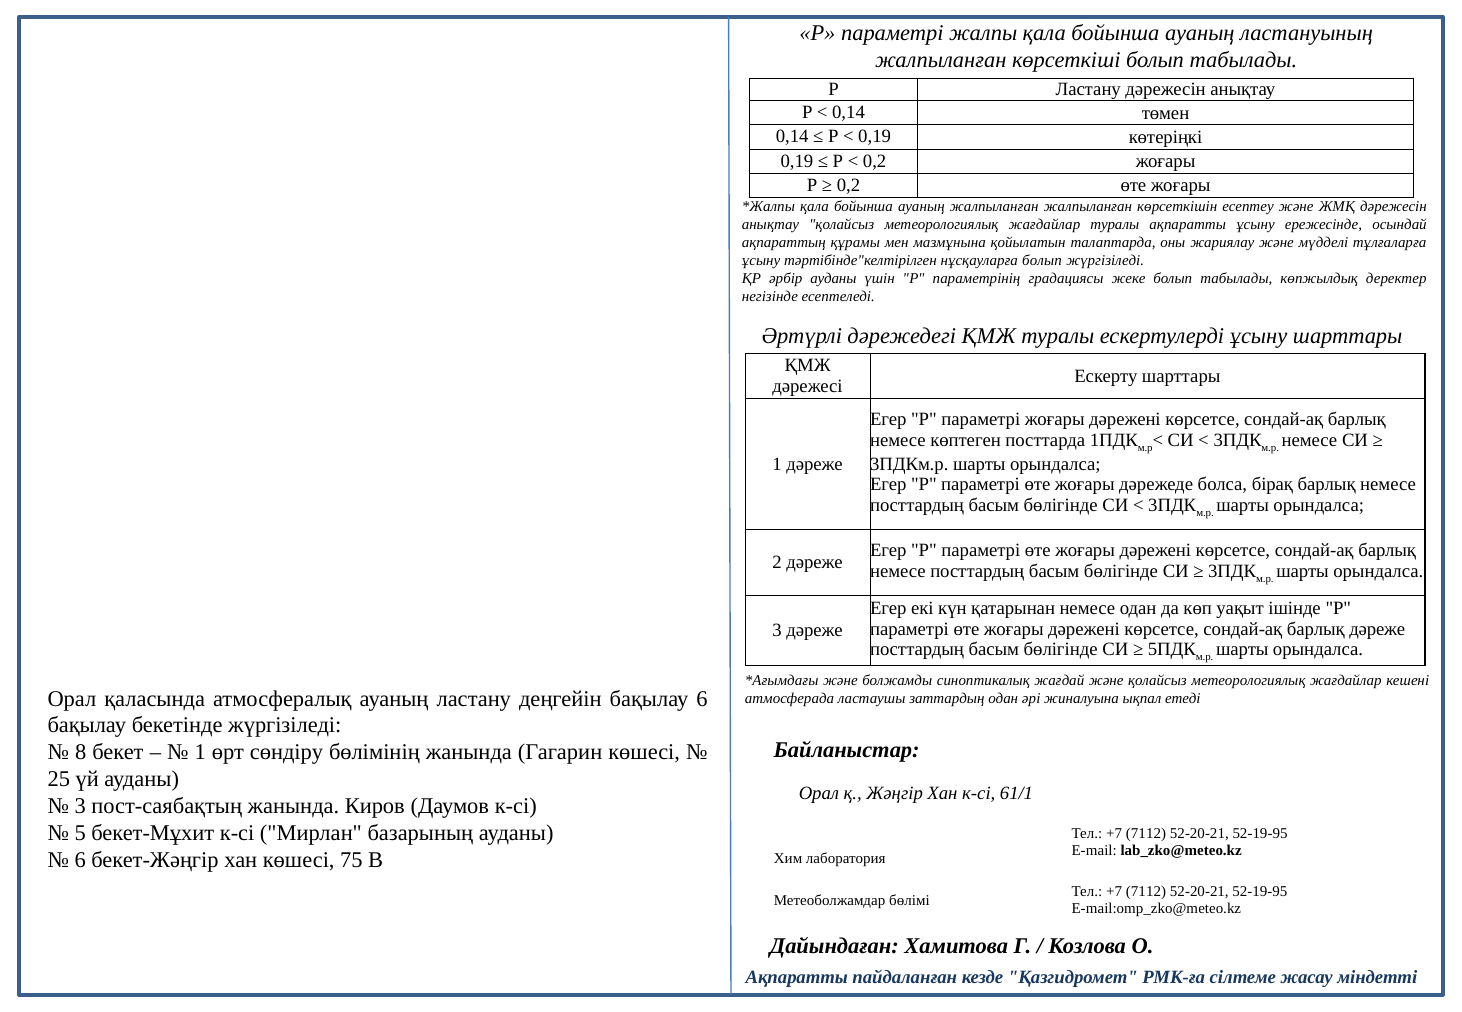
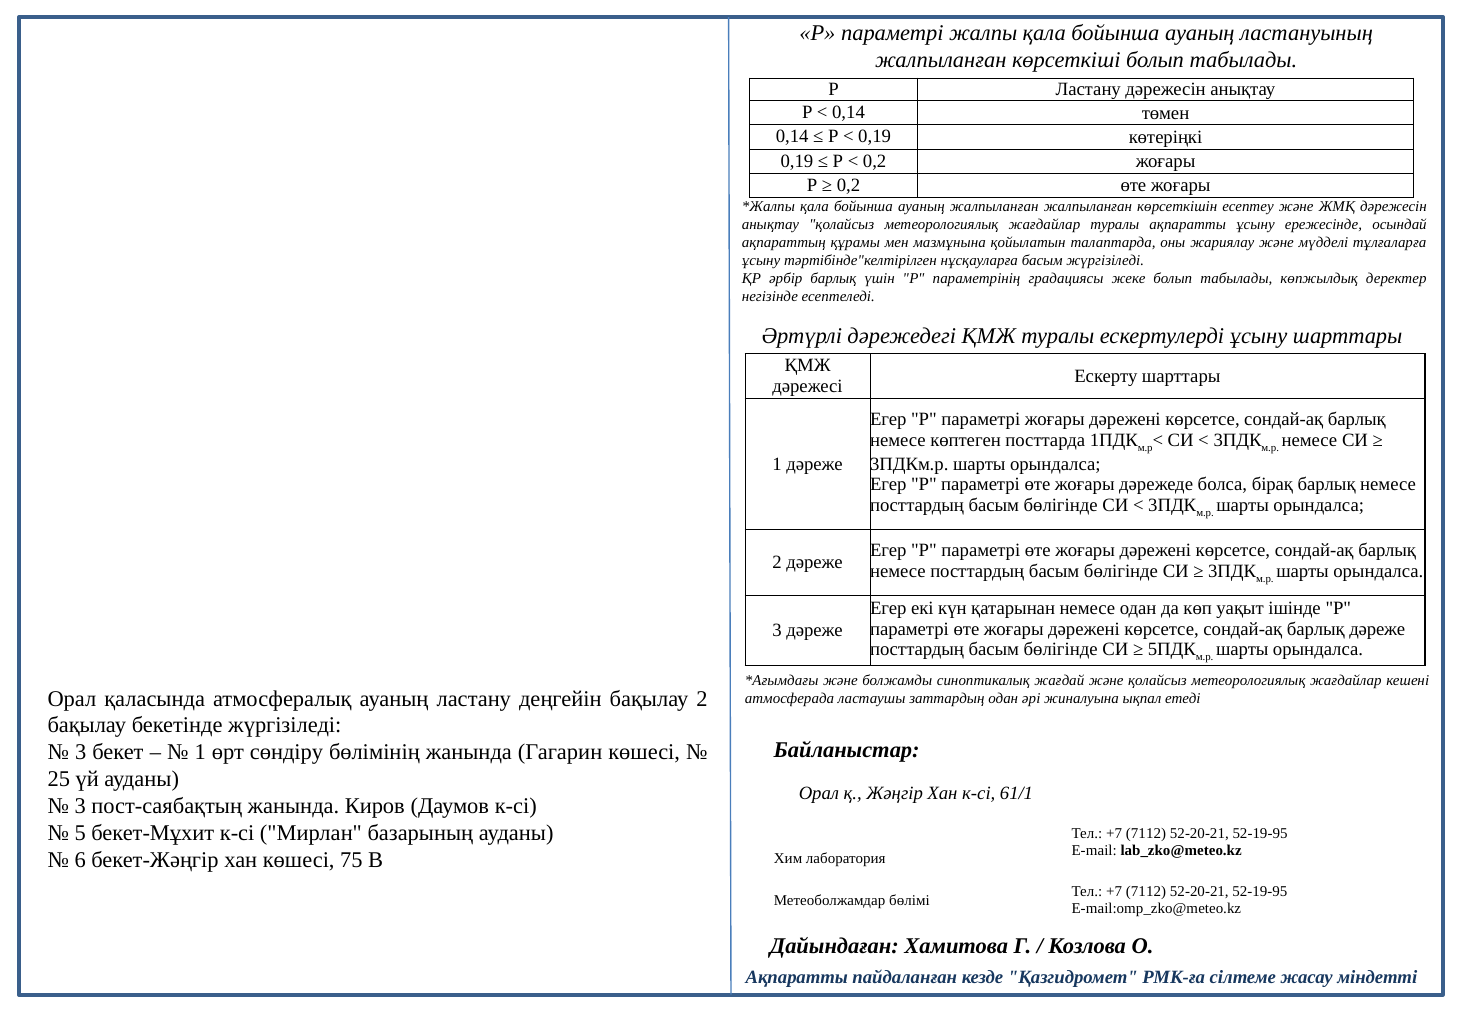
нұсқауларға болып: болып -> басым
әрбір ауданы: ауданы -> барлық
бақылау 6: 6 -> 2
8 at (81, 753): 8 -> 3
